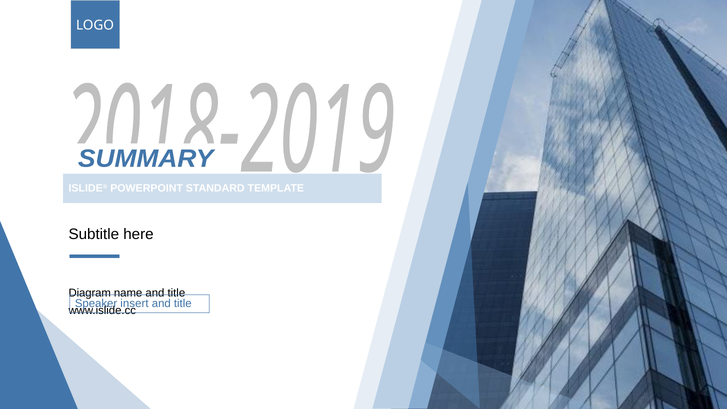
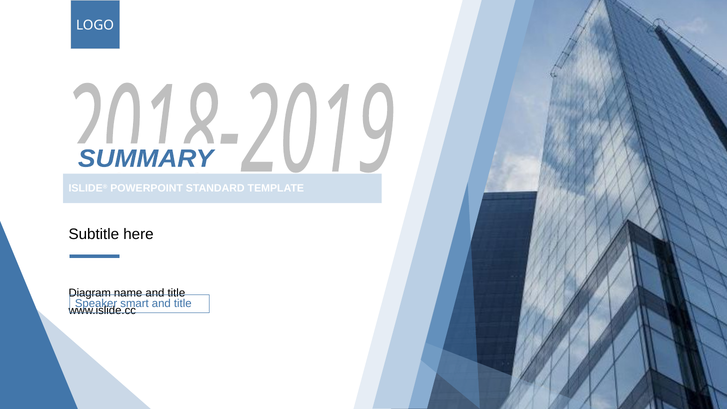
insert: insert -> smart
